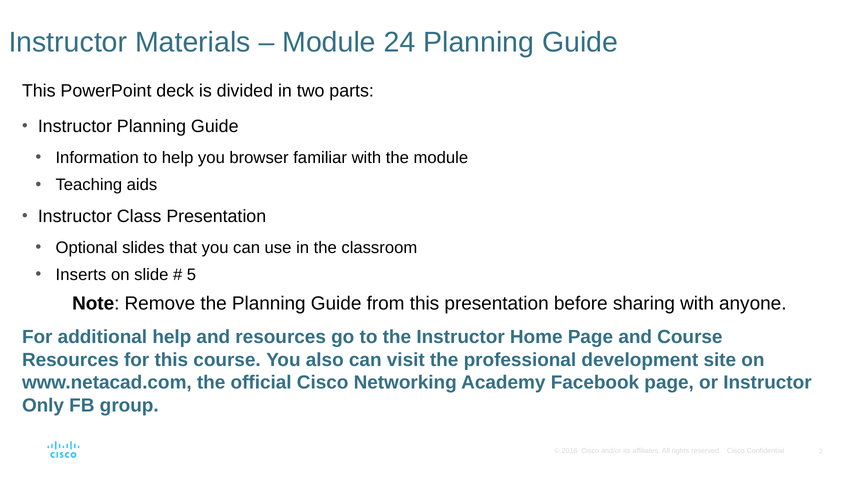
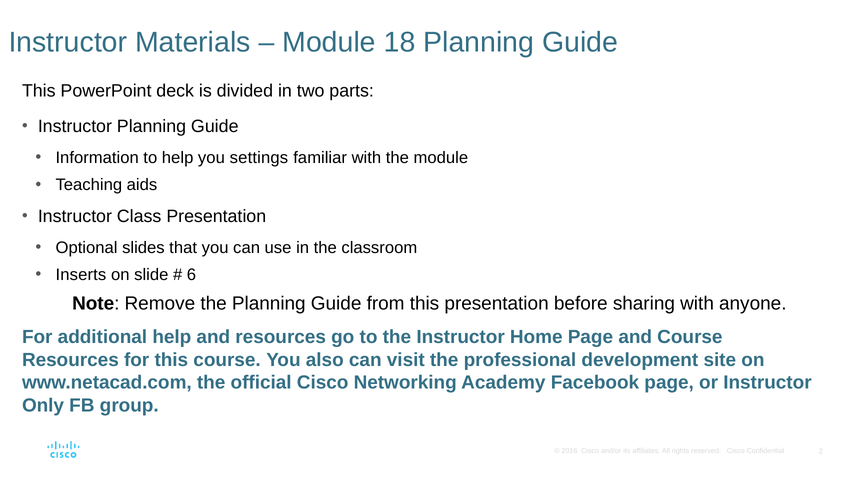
24: 24 -> 18
browser: browser -> settings
5: 5 -> 6
